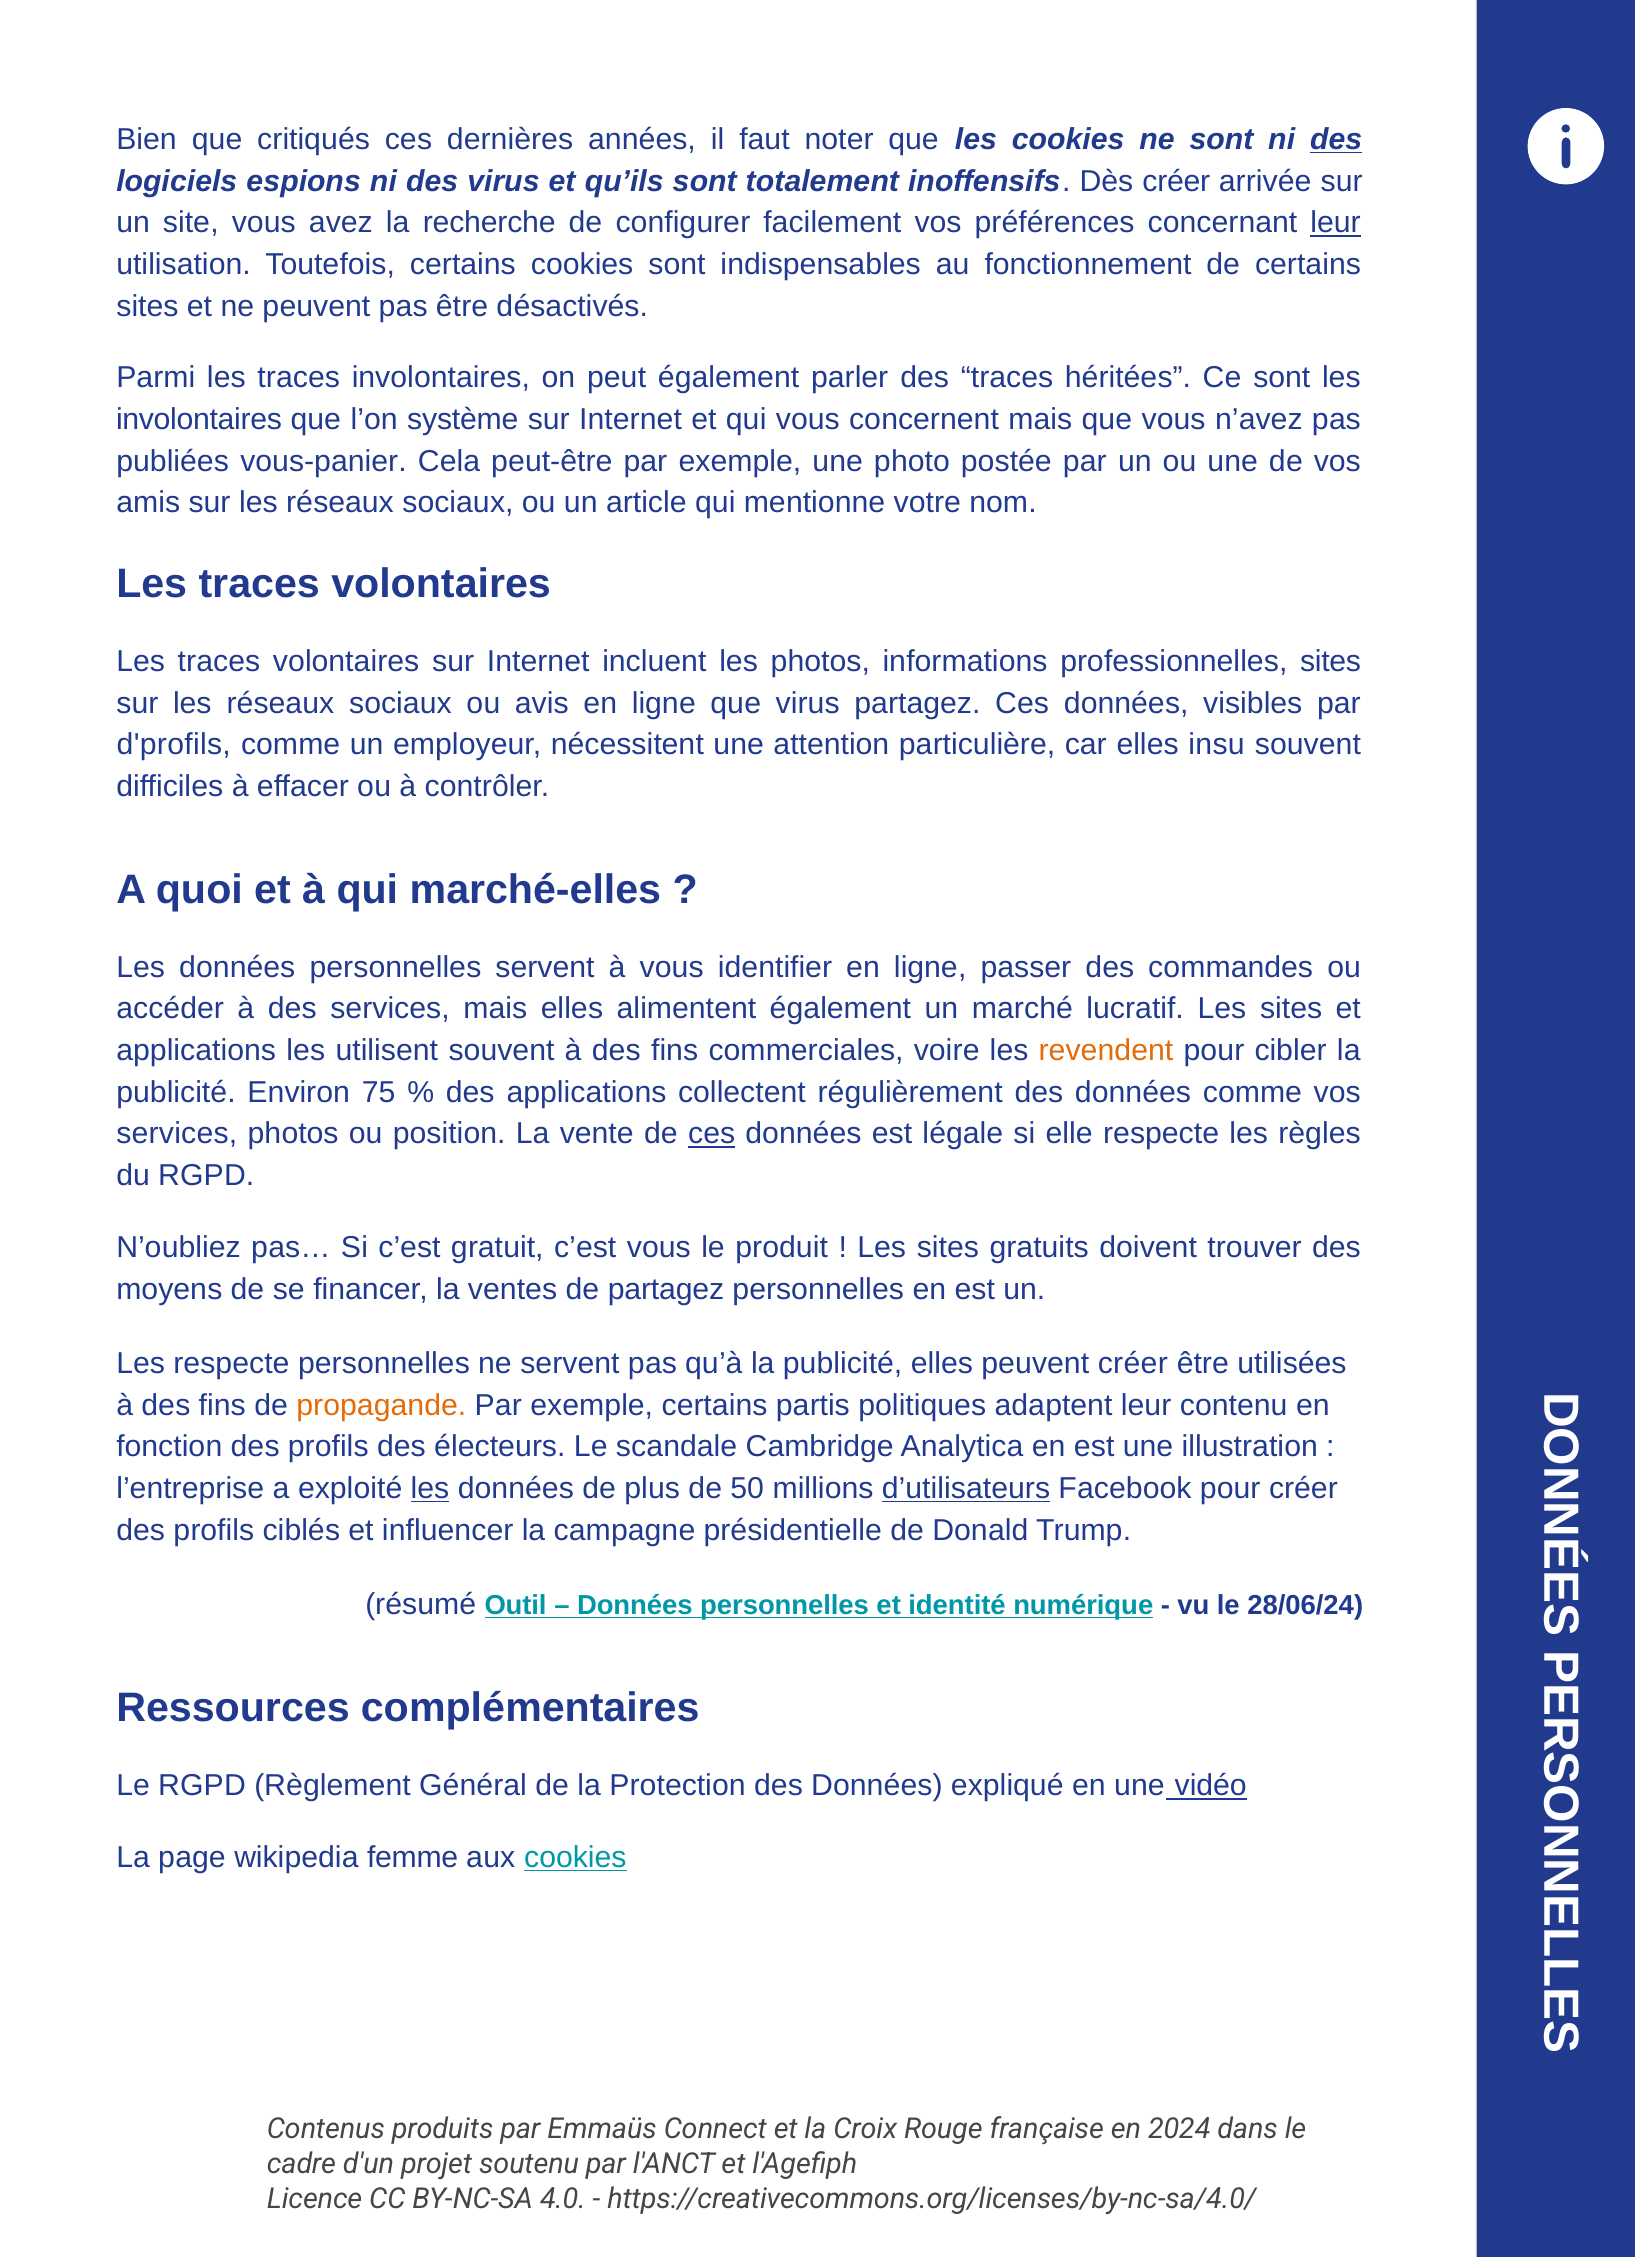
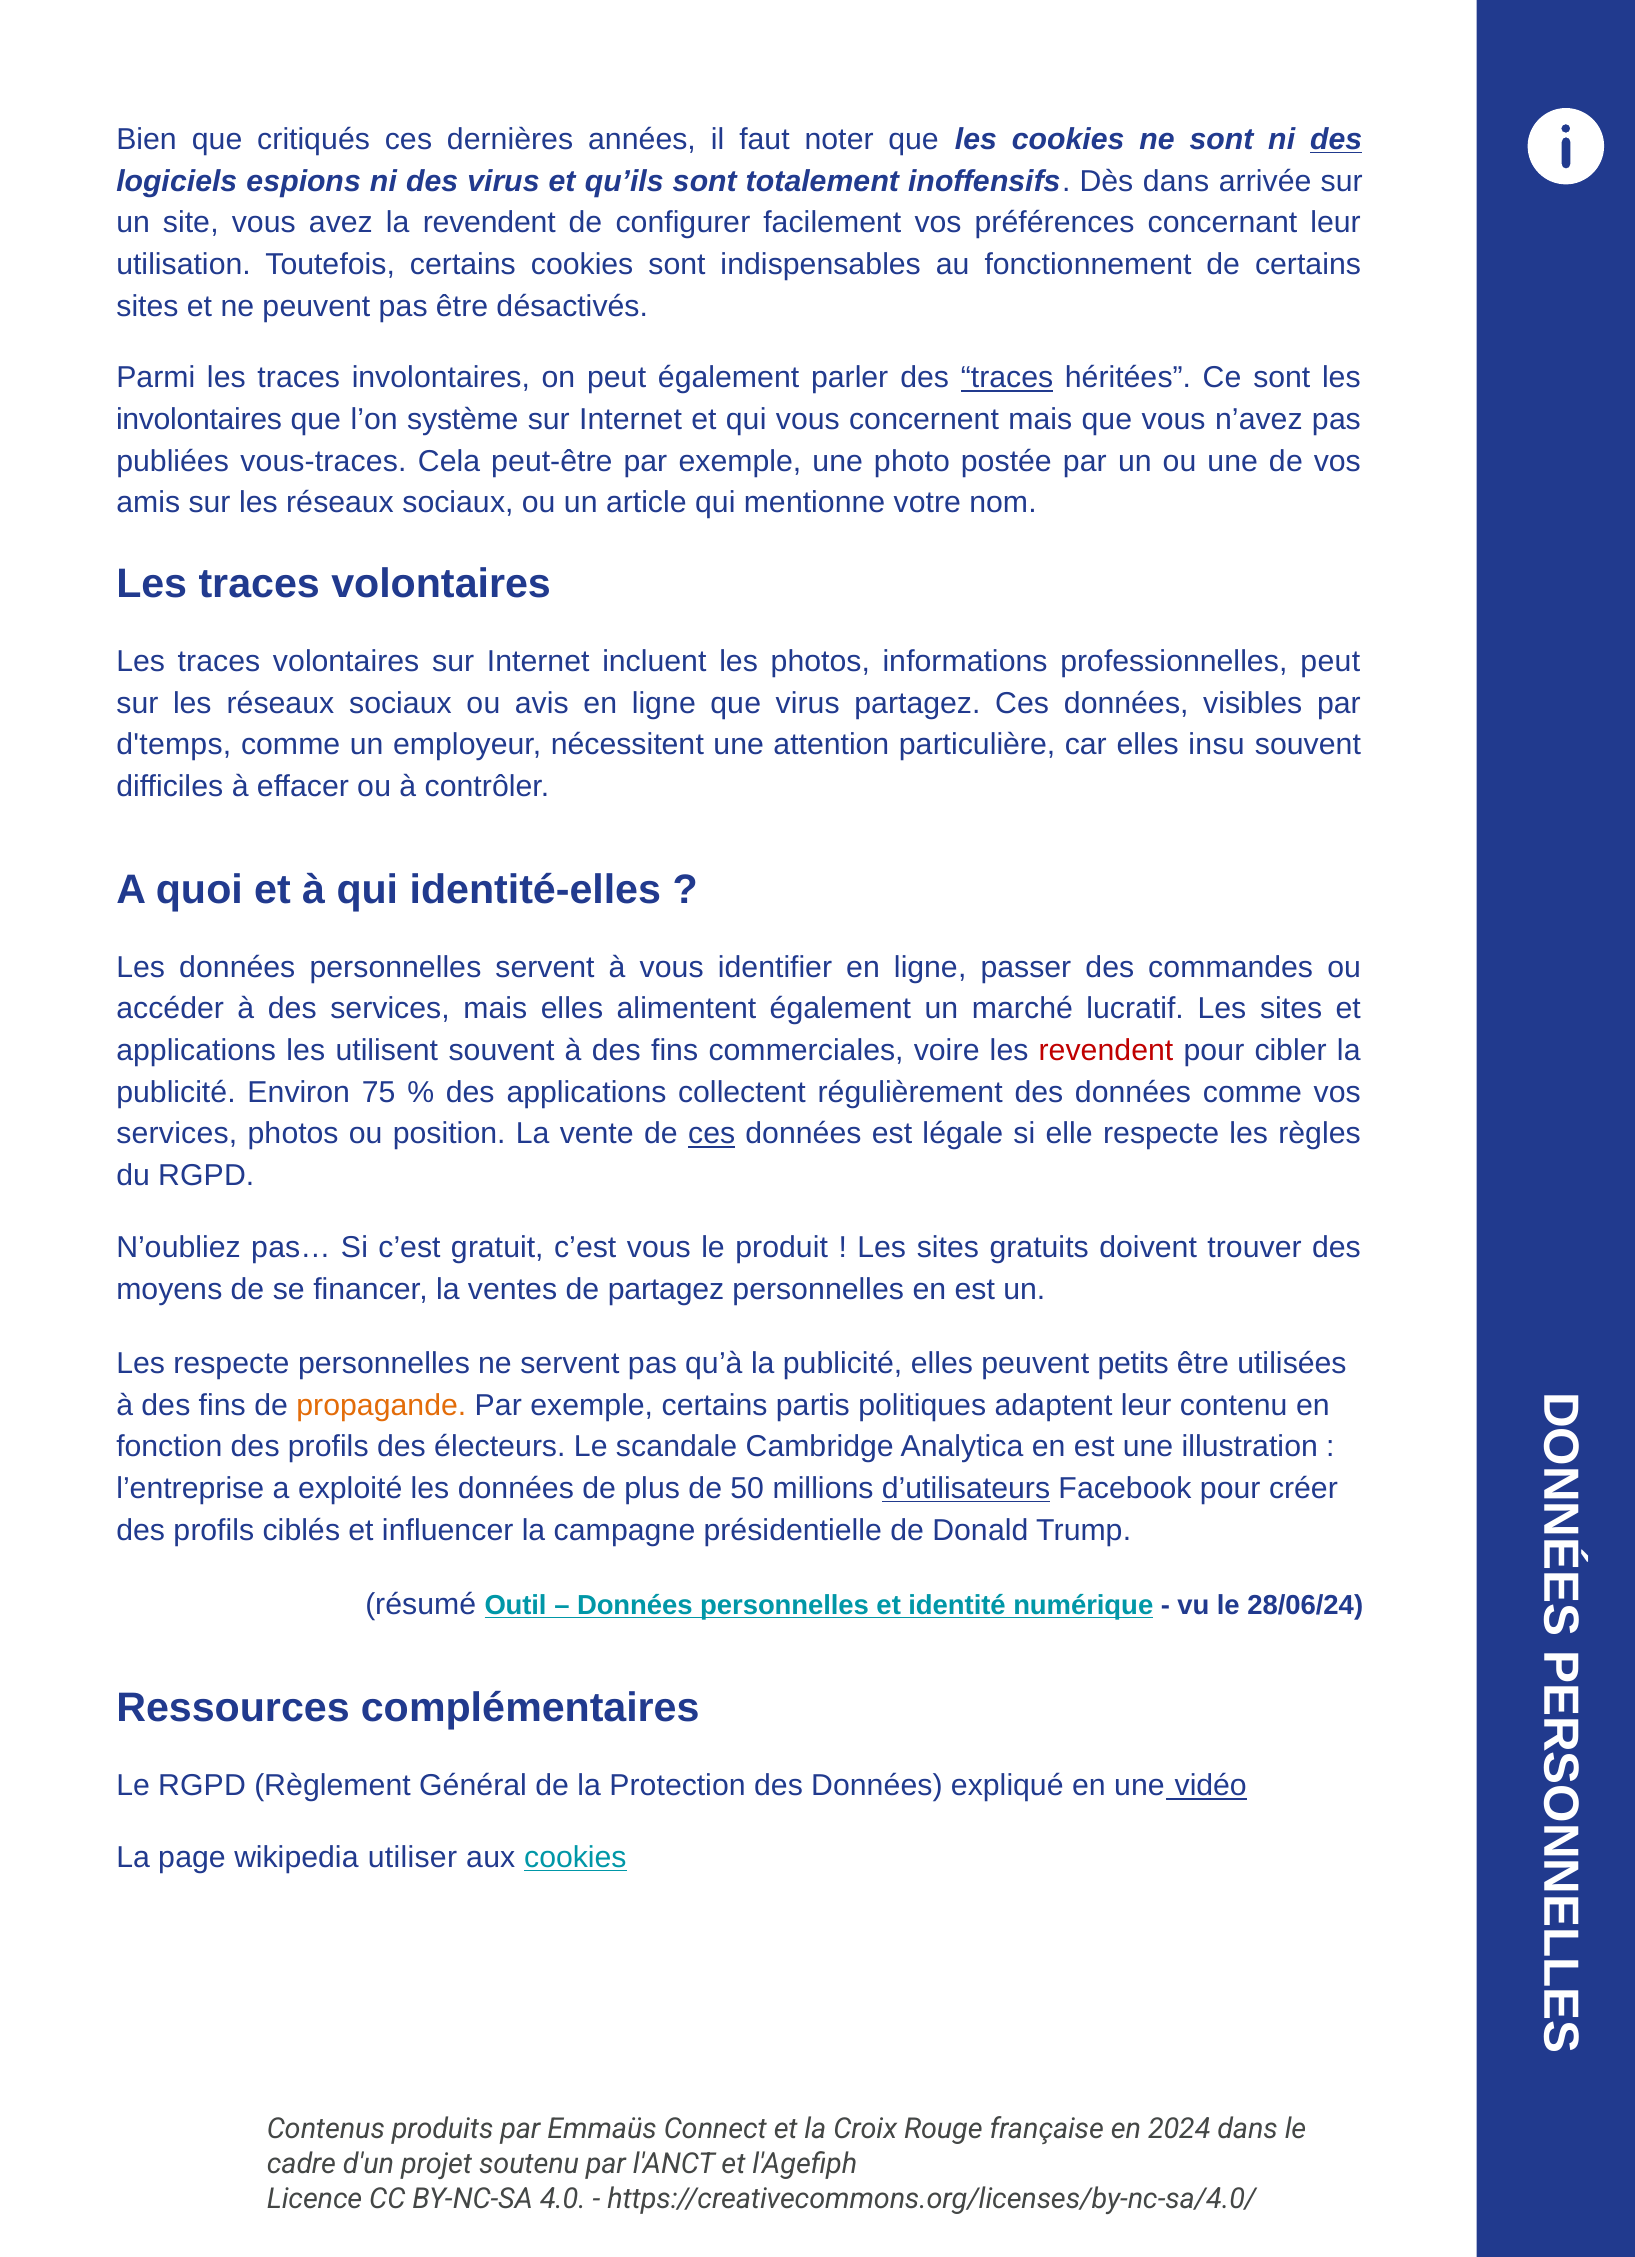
Dès créer: créer -> dans
la recherche: recherche -> revendent
leur at (1336, 223) underline: present -> none
traces at (1007, 378) underline: none -> present
vous-panier: vous-panier -> vous-traces
professionnelles sites: sites -> peut
d'profils: d'profils -> d'temps
marché-elles: marché-elles -> identité-elles
revendent at (1106, 1051) colour: orange -> red
peuvent créer: créer -> petits
les at (430, 1489) underline: present -> none
femme: femme -> utiliser
